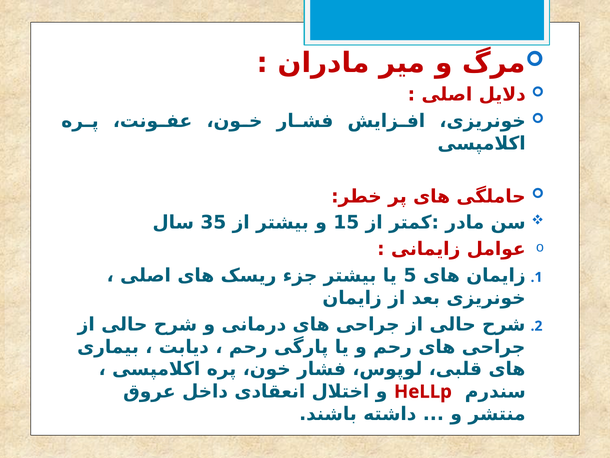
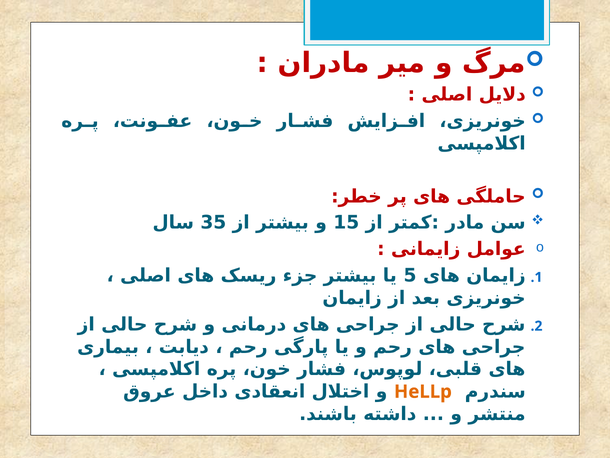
HeLLp colour: red -> orange
